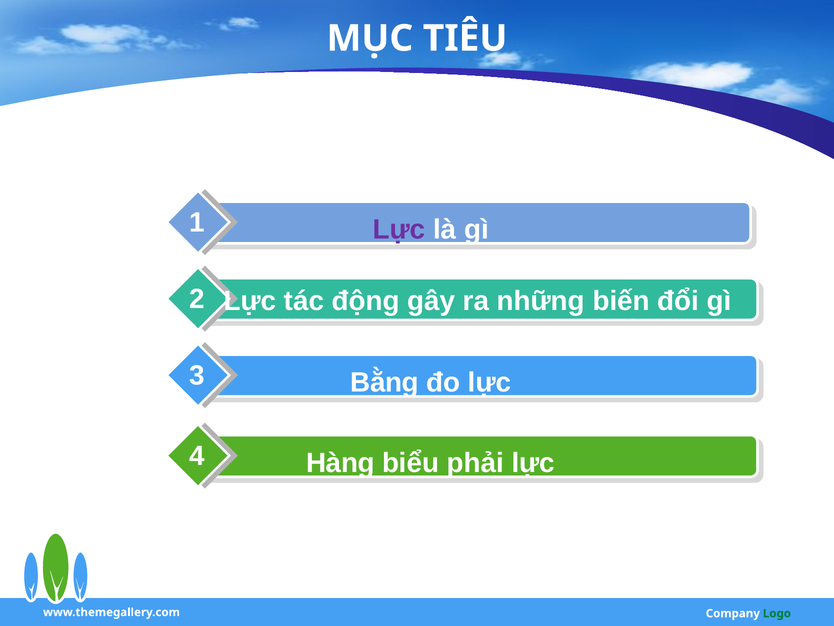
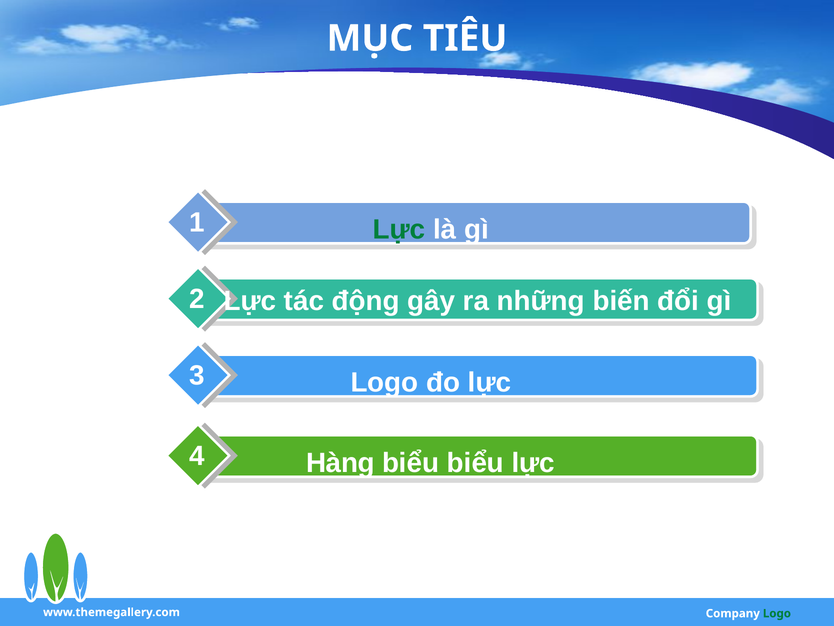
Lực at (399, 229) colour: purple -> green
Bằng at (385, 382): Bằng -> Logo
biểu phải: phải -> biểu
